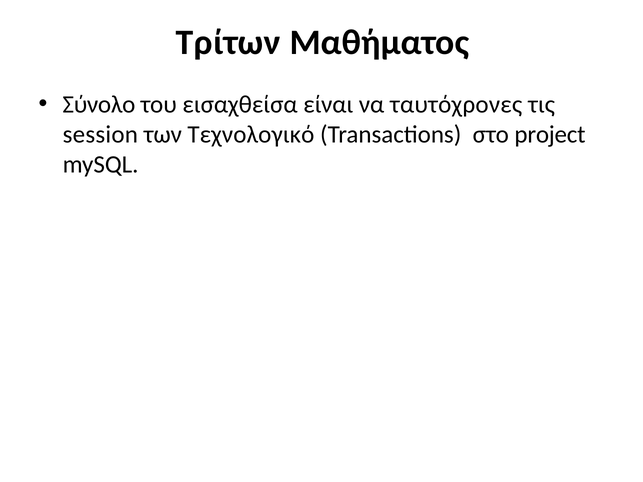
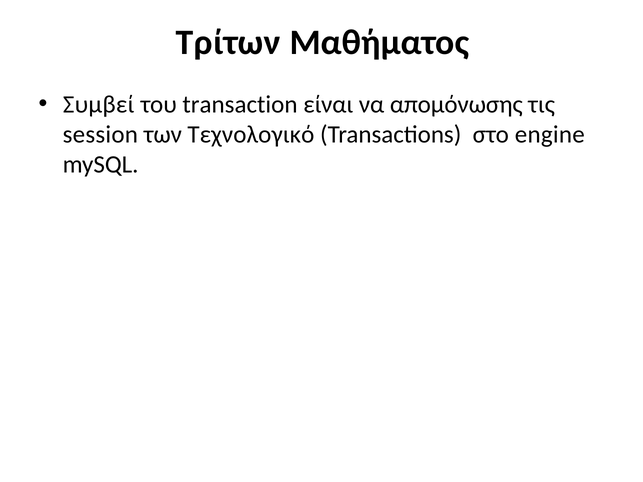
Σύνολο: Σύνολο -> Συμβεί
εισαχθείσα: εισαχθείσα -> transaction
ταυτόχρονες: ταυτόχρονες -> απομόνωσης
project: project -> engine
